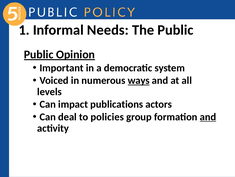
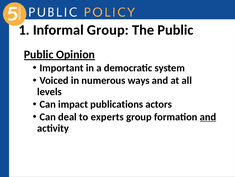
Informal Needs: Needs -> Group
ways underline: present -> none
policies: policies -> experts
